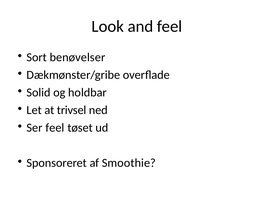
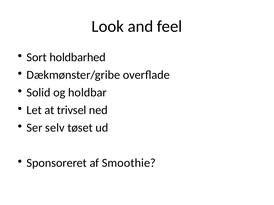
benøvelser: benøvelser -> holdbarhed
Ser feel: feel -> selv
